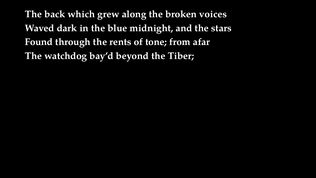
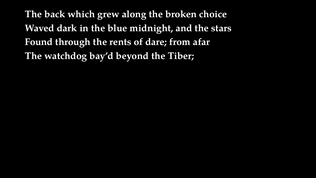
voices: voices -> choice
tone: tone -> dare
